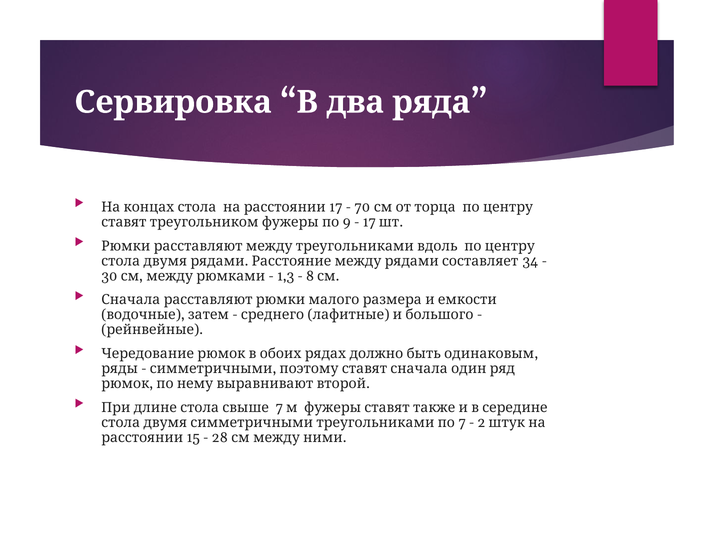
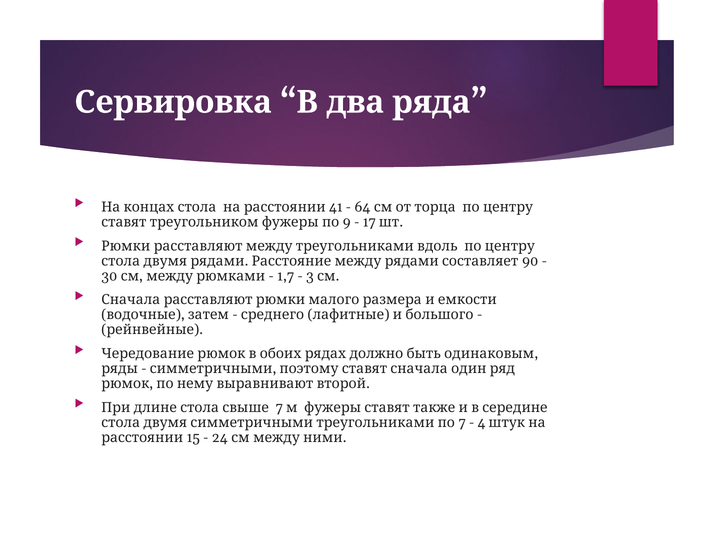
17 at (336, 207): 17 -> 41
70: 70 -> 64
34: 34 -> 90
1,3: 1,3 -> 1,7
8: 8 -> 3
2: 2 -> 4
28: 28 -> 24
